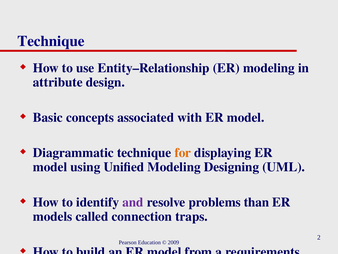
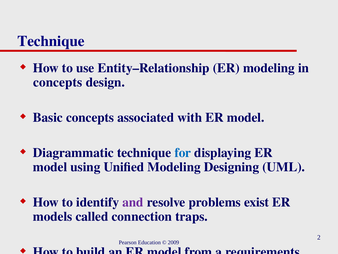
attribute at (58, 82): attribute -> concepts
for colour: orange -> blue
than: than -> exist
